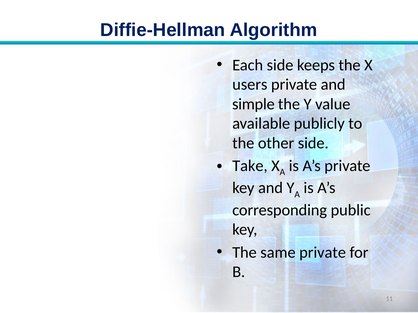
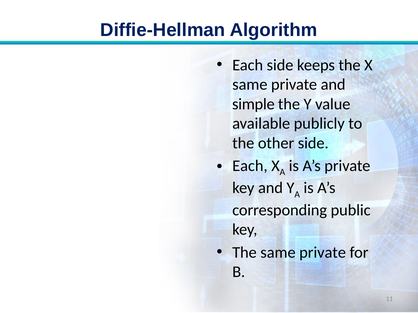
users at (250, 85): users -> same
Take at (250, 166): Take -> Each
